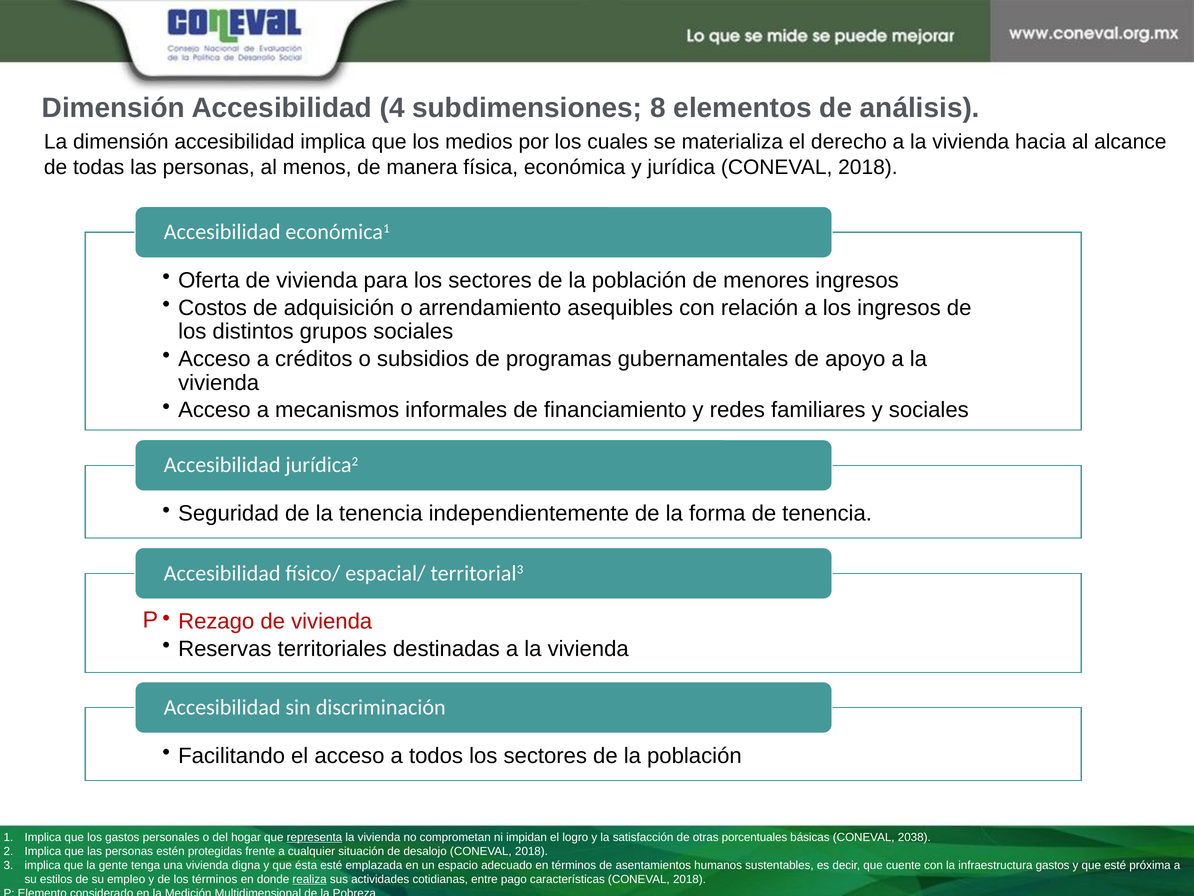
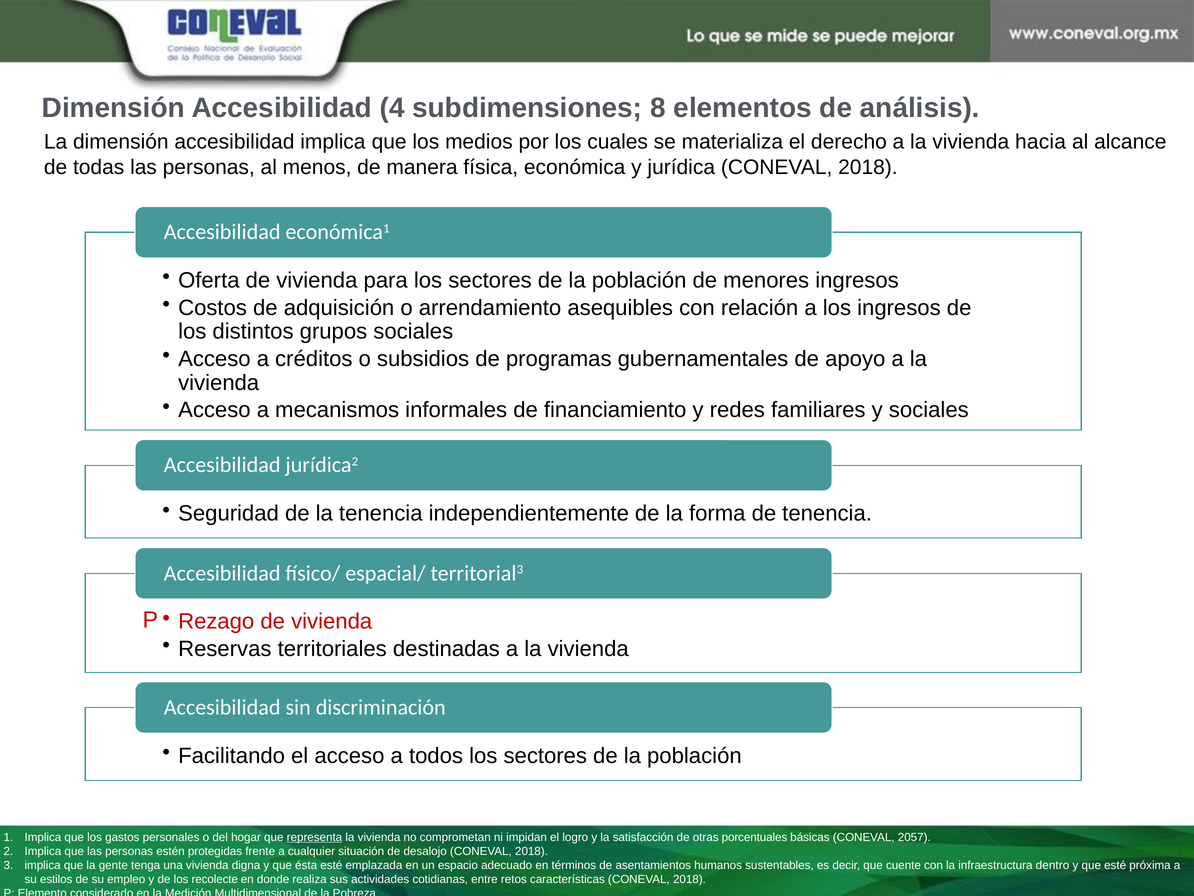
2038: 2038 -> 2057
infraestructura gastos: gastos -> dentro
los términos: términos -> recolecte
realiza underline: present -> none
pago: pago -> retos
